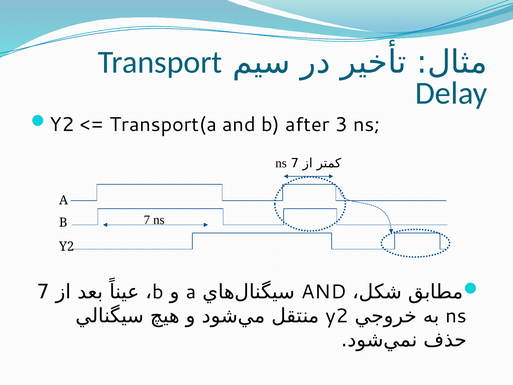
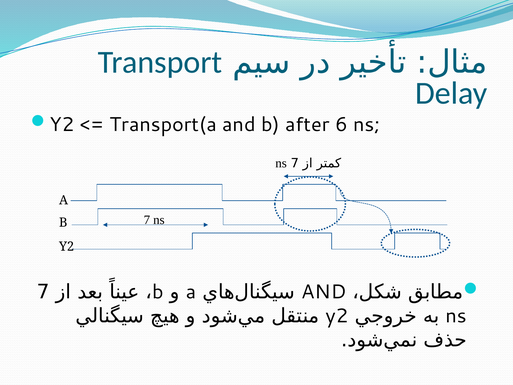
3: 3 -> 6
